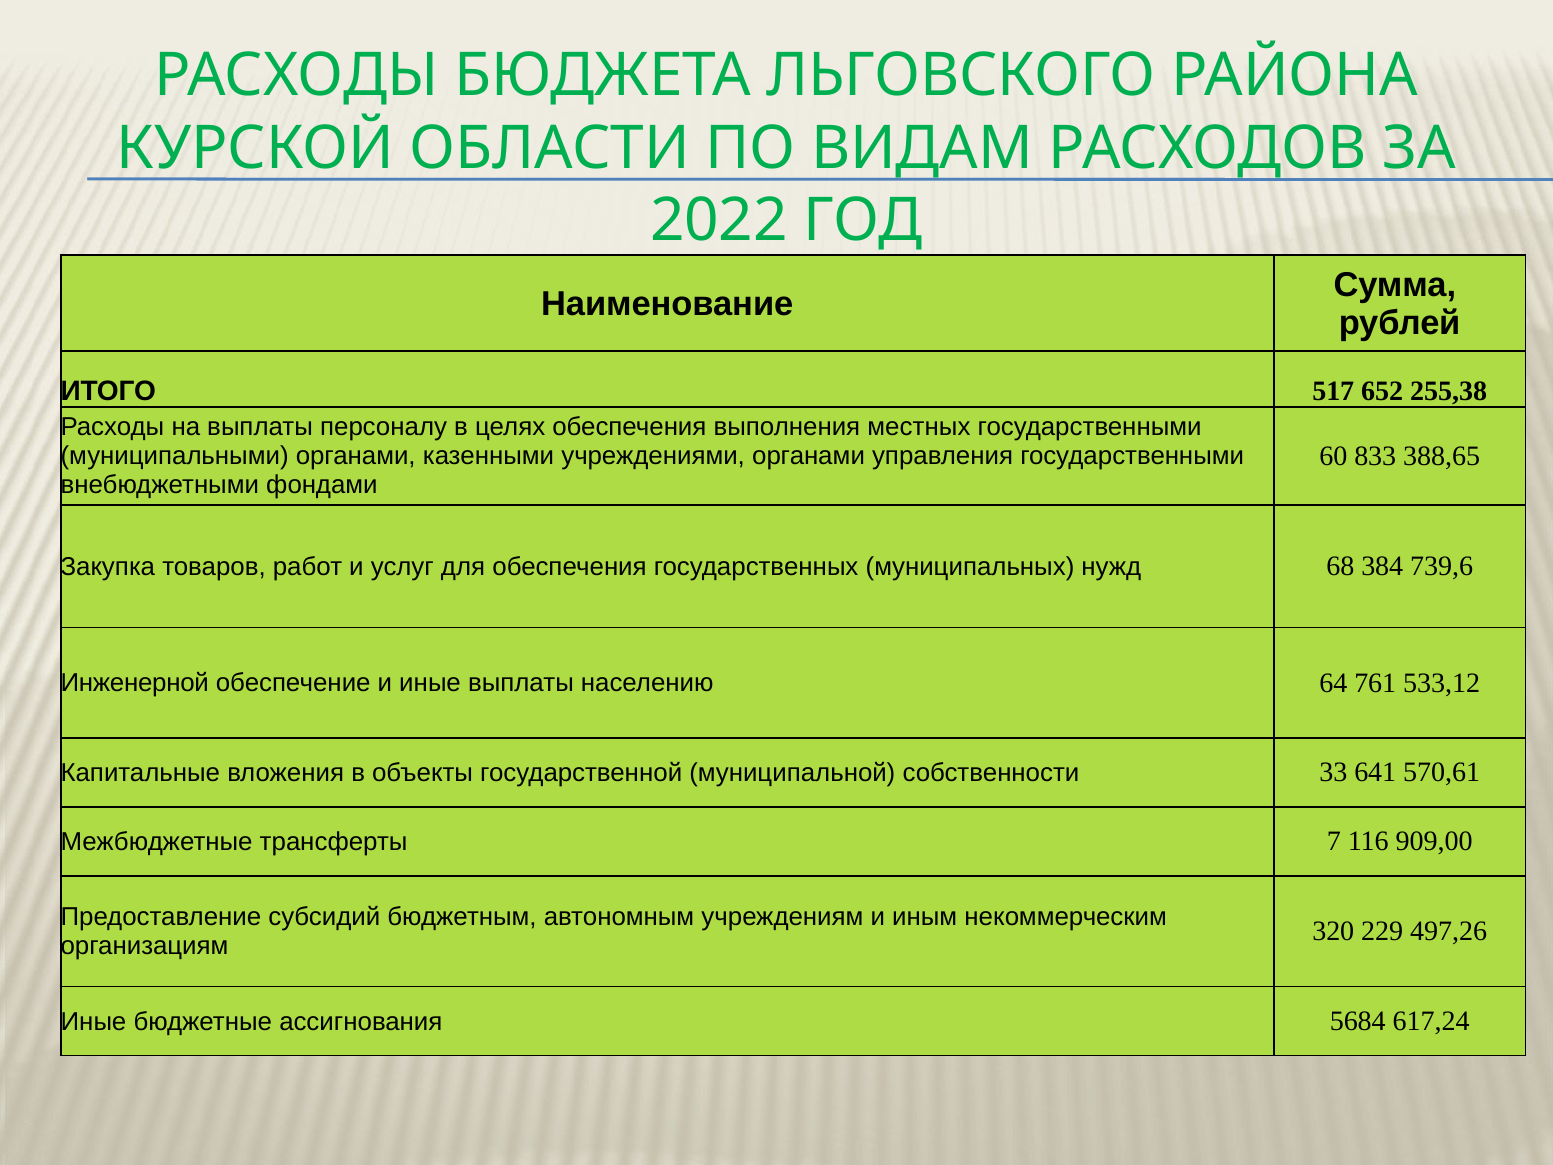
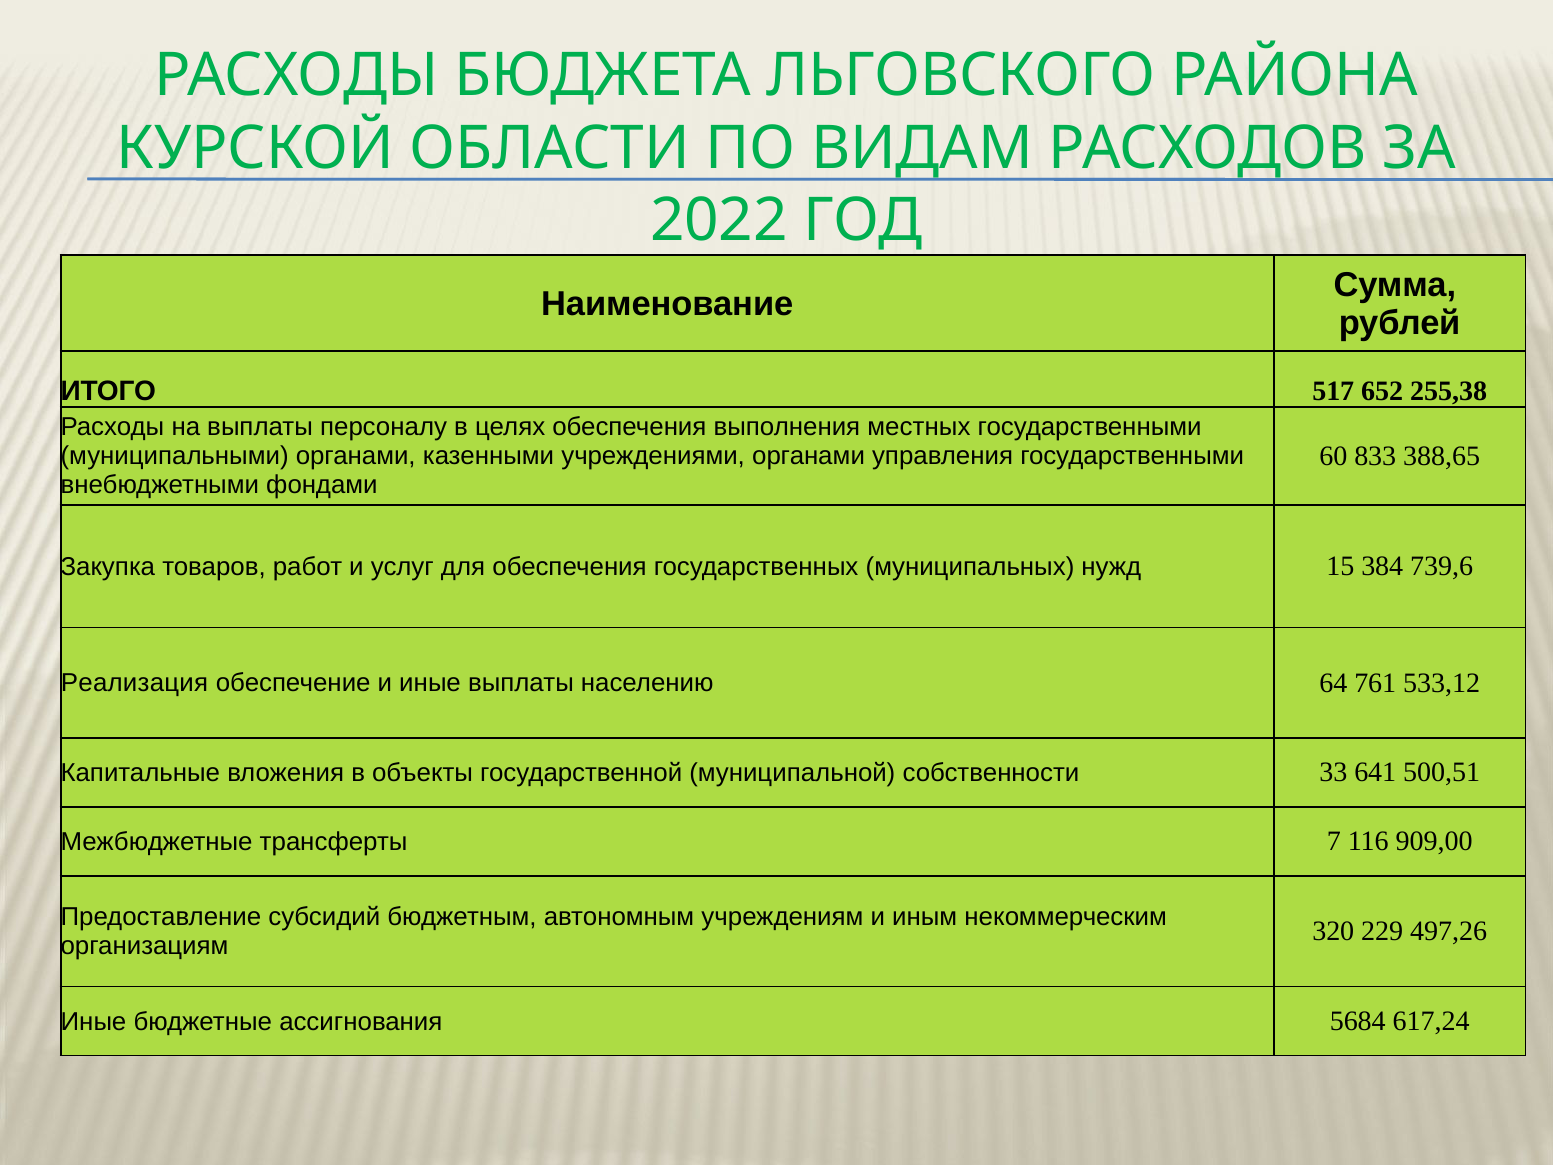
68: 68 -> 15
Инженерной: Инженерной -> Реализация
570,61: 570,61 -> 500,51
